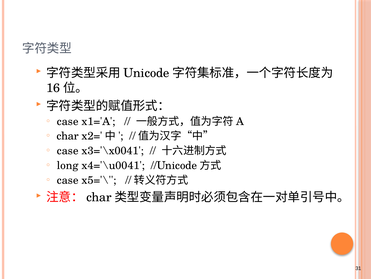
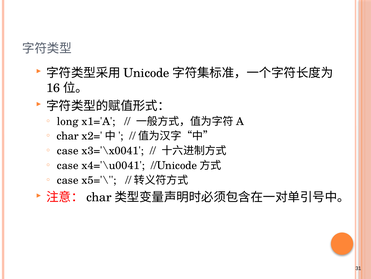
case at (68, 121): case -> long
long at (68, 165): long -> case
